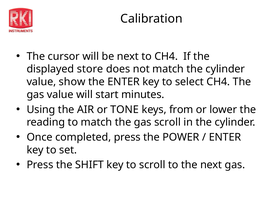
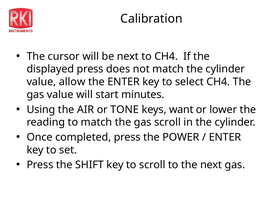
displayed store: store -> press
show: show -> allow
from: from -> want
